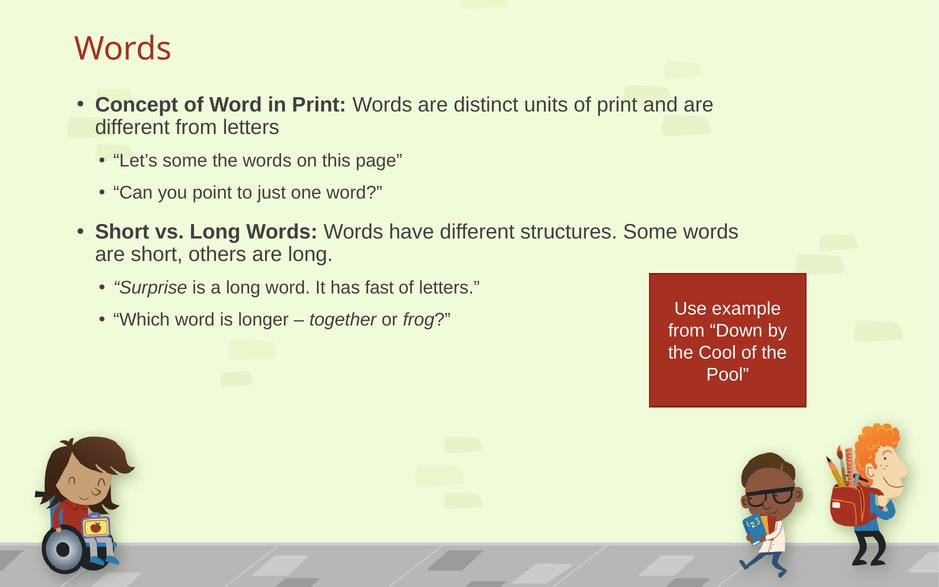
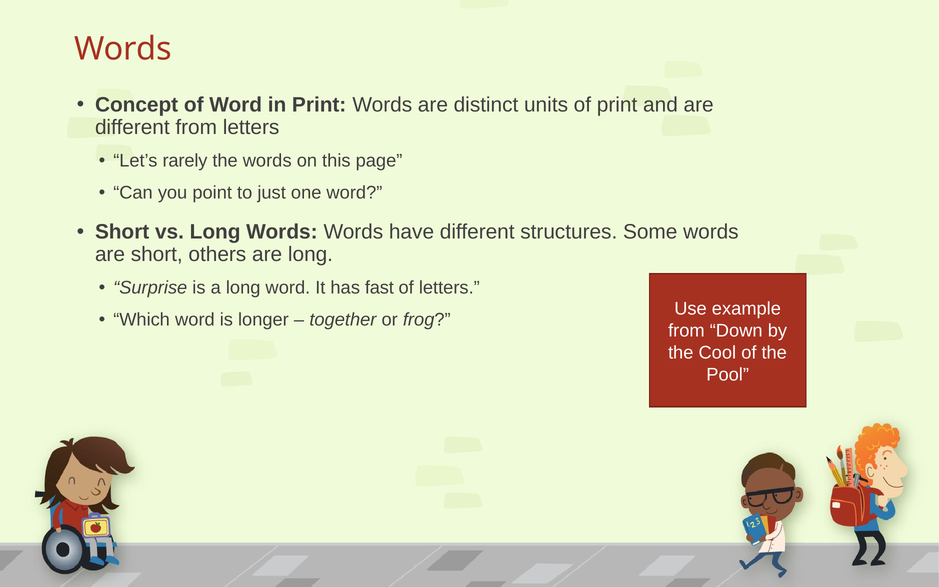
Let’s some: some -> rarely
